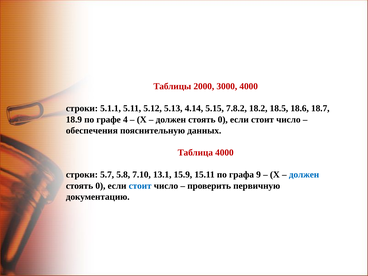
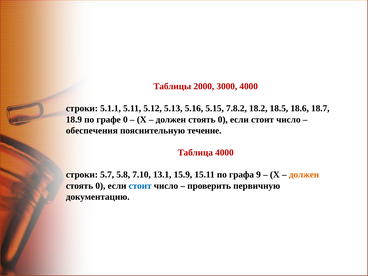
4.14: 4.14 -> 5.16
графе 4: 4 -> 0
данных: данных -> течение
должен at (304, 175) colour: blue -> orange
